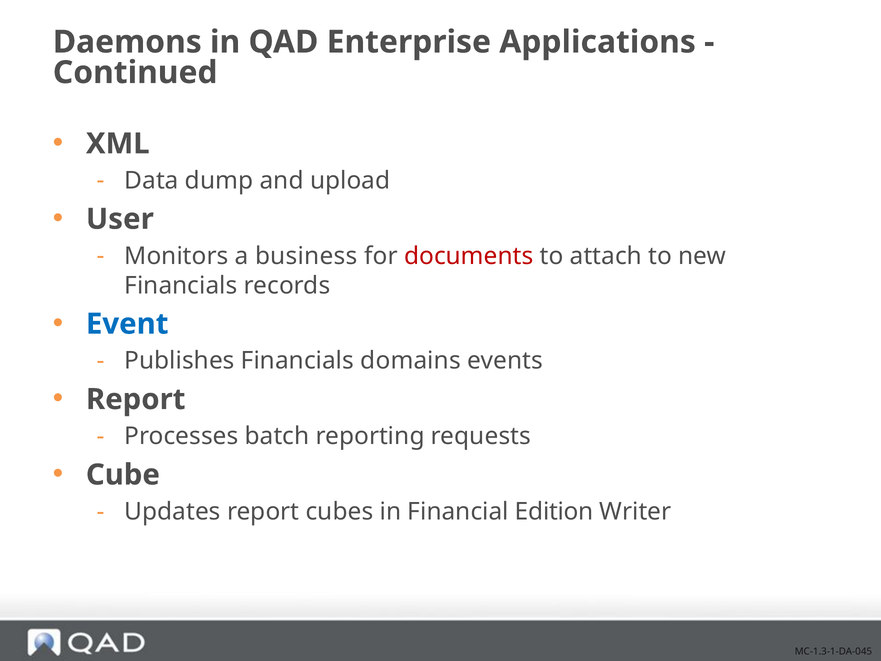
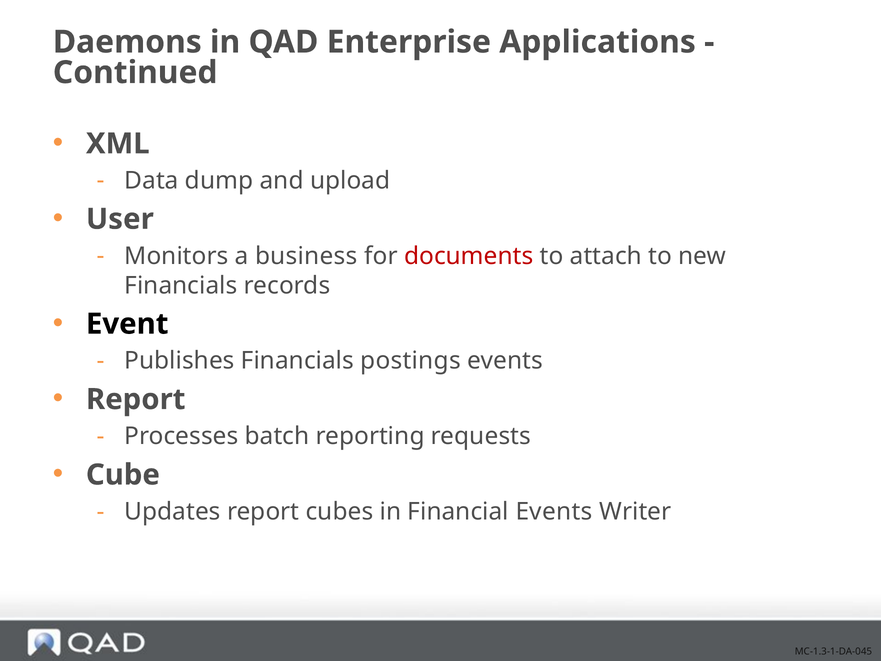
Event colour: blue -> black
domains: domains -> postings
Financial Edition: Edition -> Events
